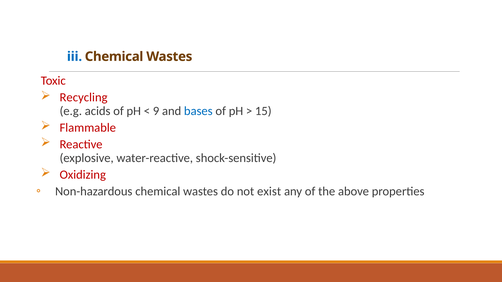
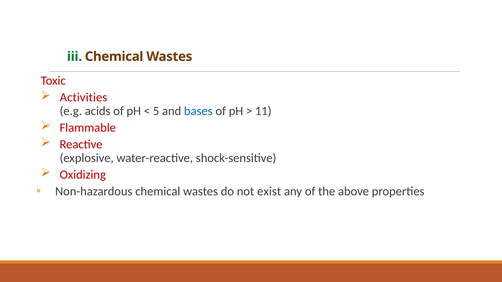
iii colour: blue -> green
Recycling: Recycling -> Activities
9: 9 -> 5
15: 15 -> 11
